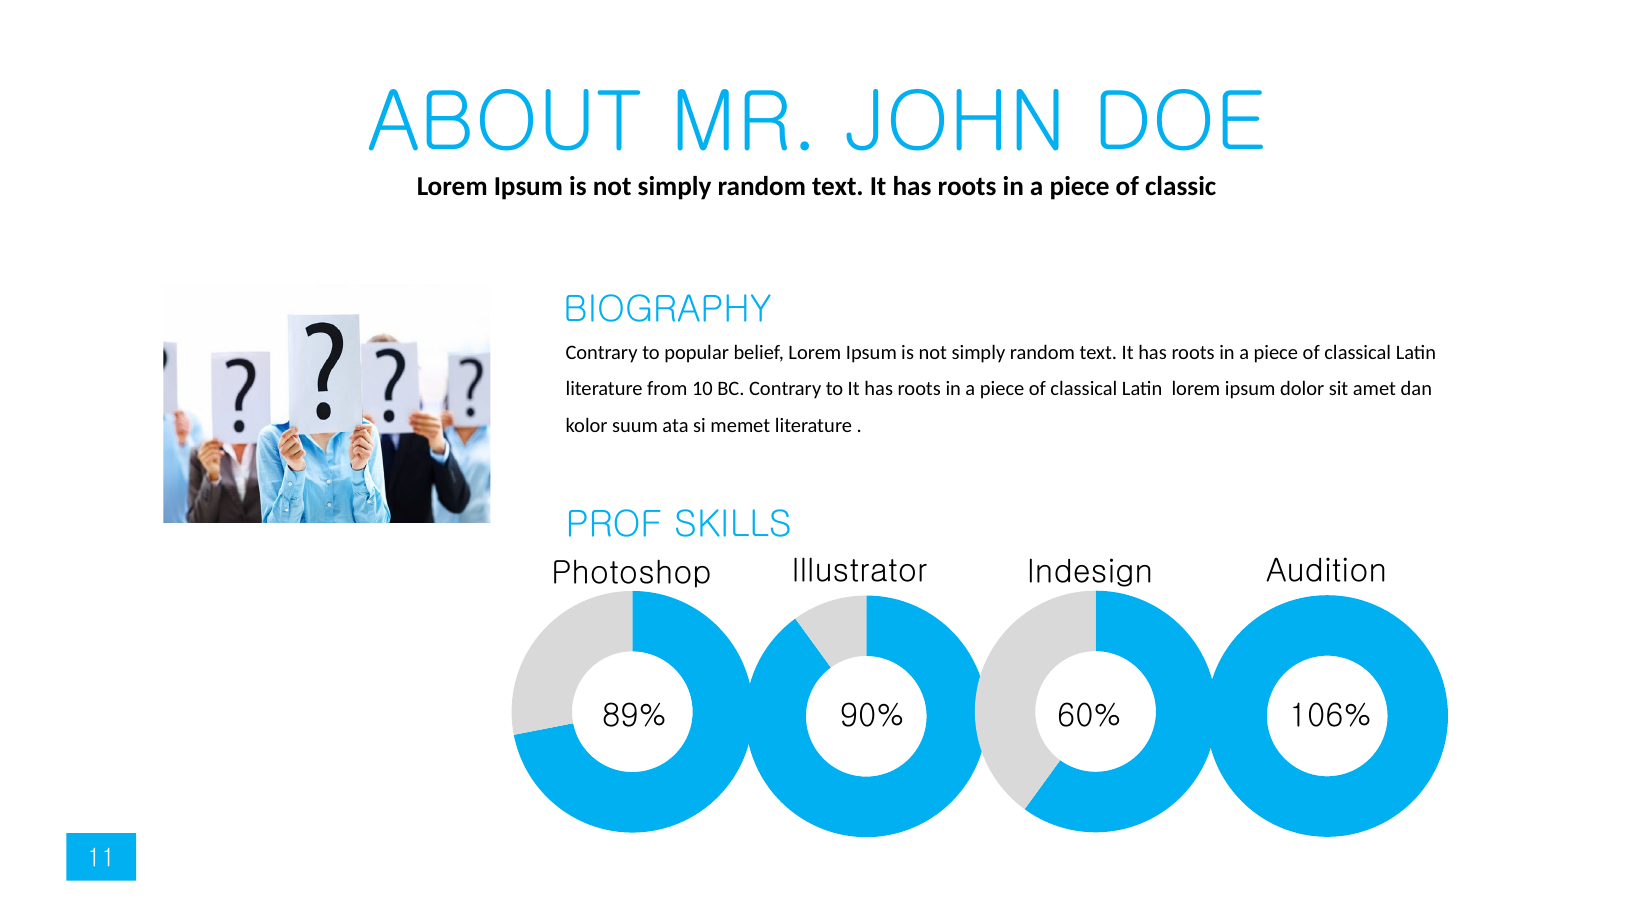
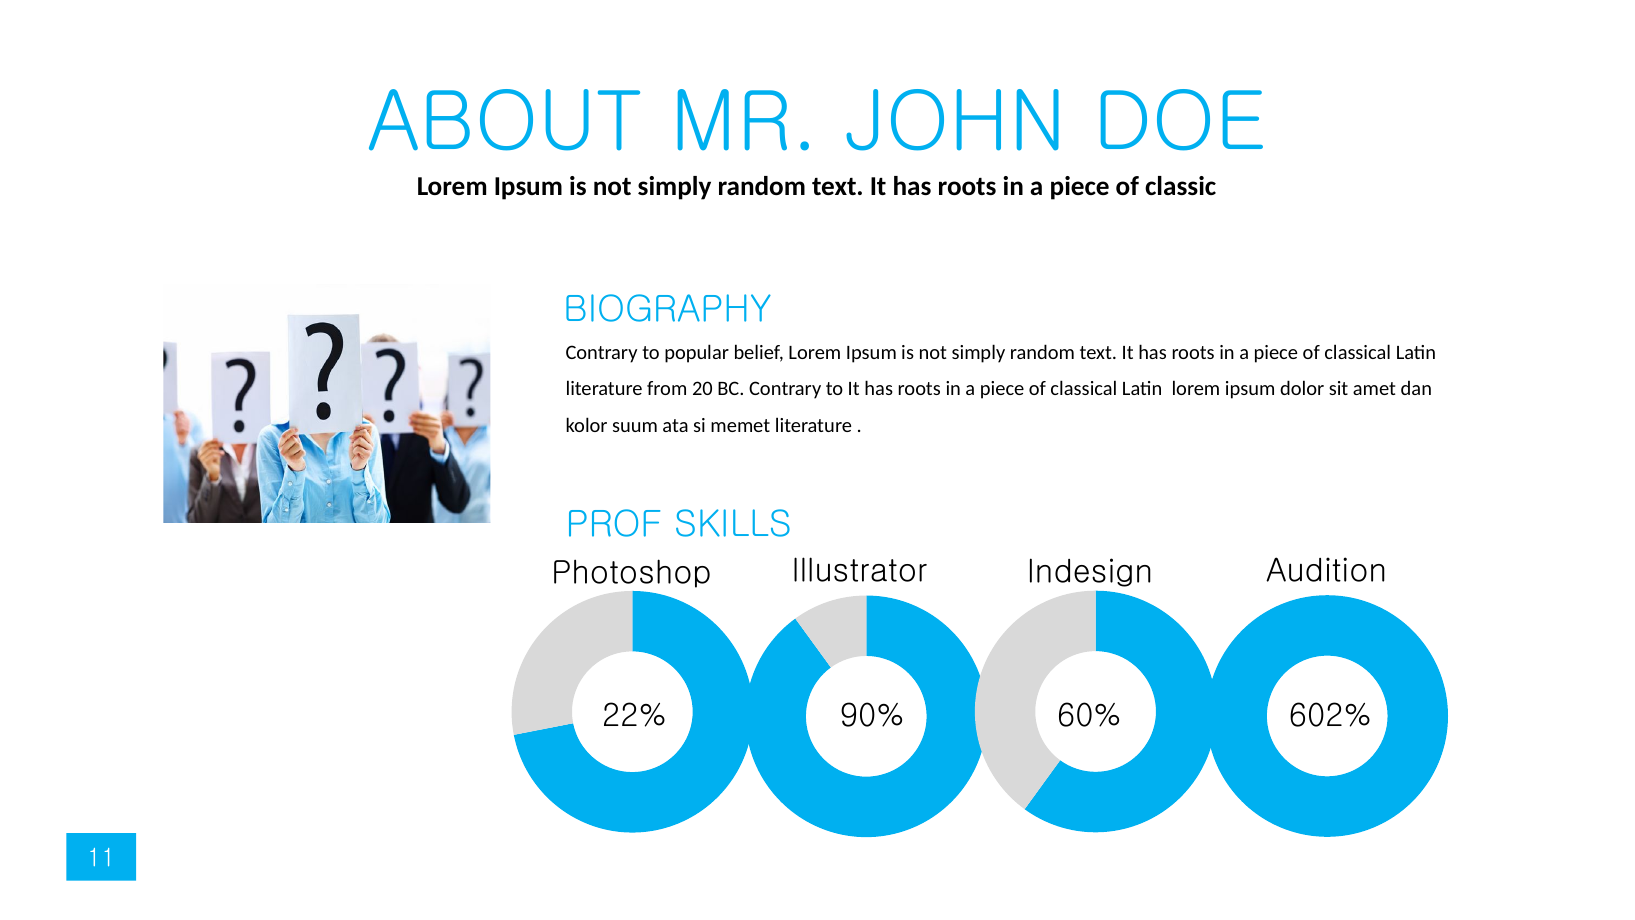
10: 10 -> 20
89%: 89% -> 22%
106%: 106% -> 602%
